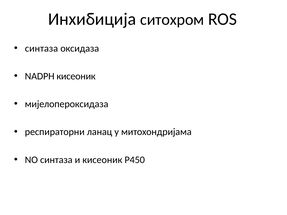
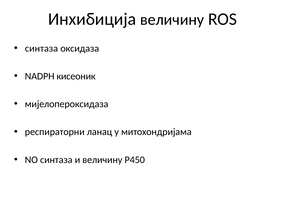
Инхибиција ситохром: ситохром -> величину
и кисеоник: кисеоник -> величину
